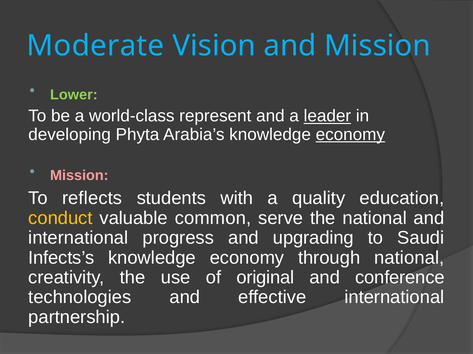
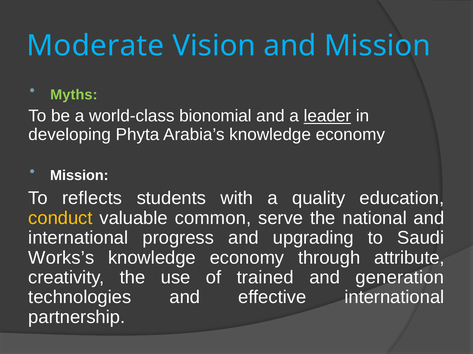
Lower: Lower -> Myths
represent: represent -> bionomial
economy at (350, 135) underline: present -> none
Mission at (79, 176) colour: pink -> white
Infects’s: Infects’s -> Works’s
through national: national -> attribute
original: original -> trained
conference: conference -> generation
